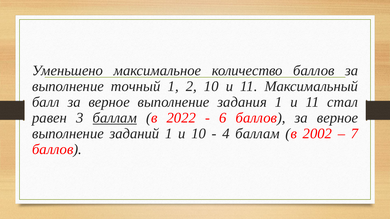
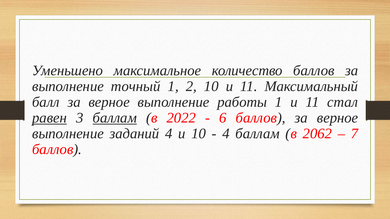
задания: задания -> работы
равен underline: none -> present
заданий 1: 1 -> 4
2002: 2002 -> 2062
